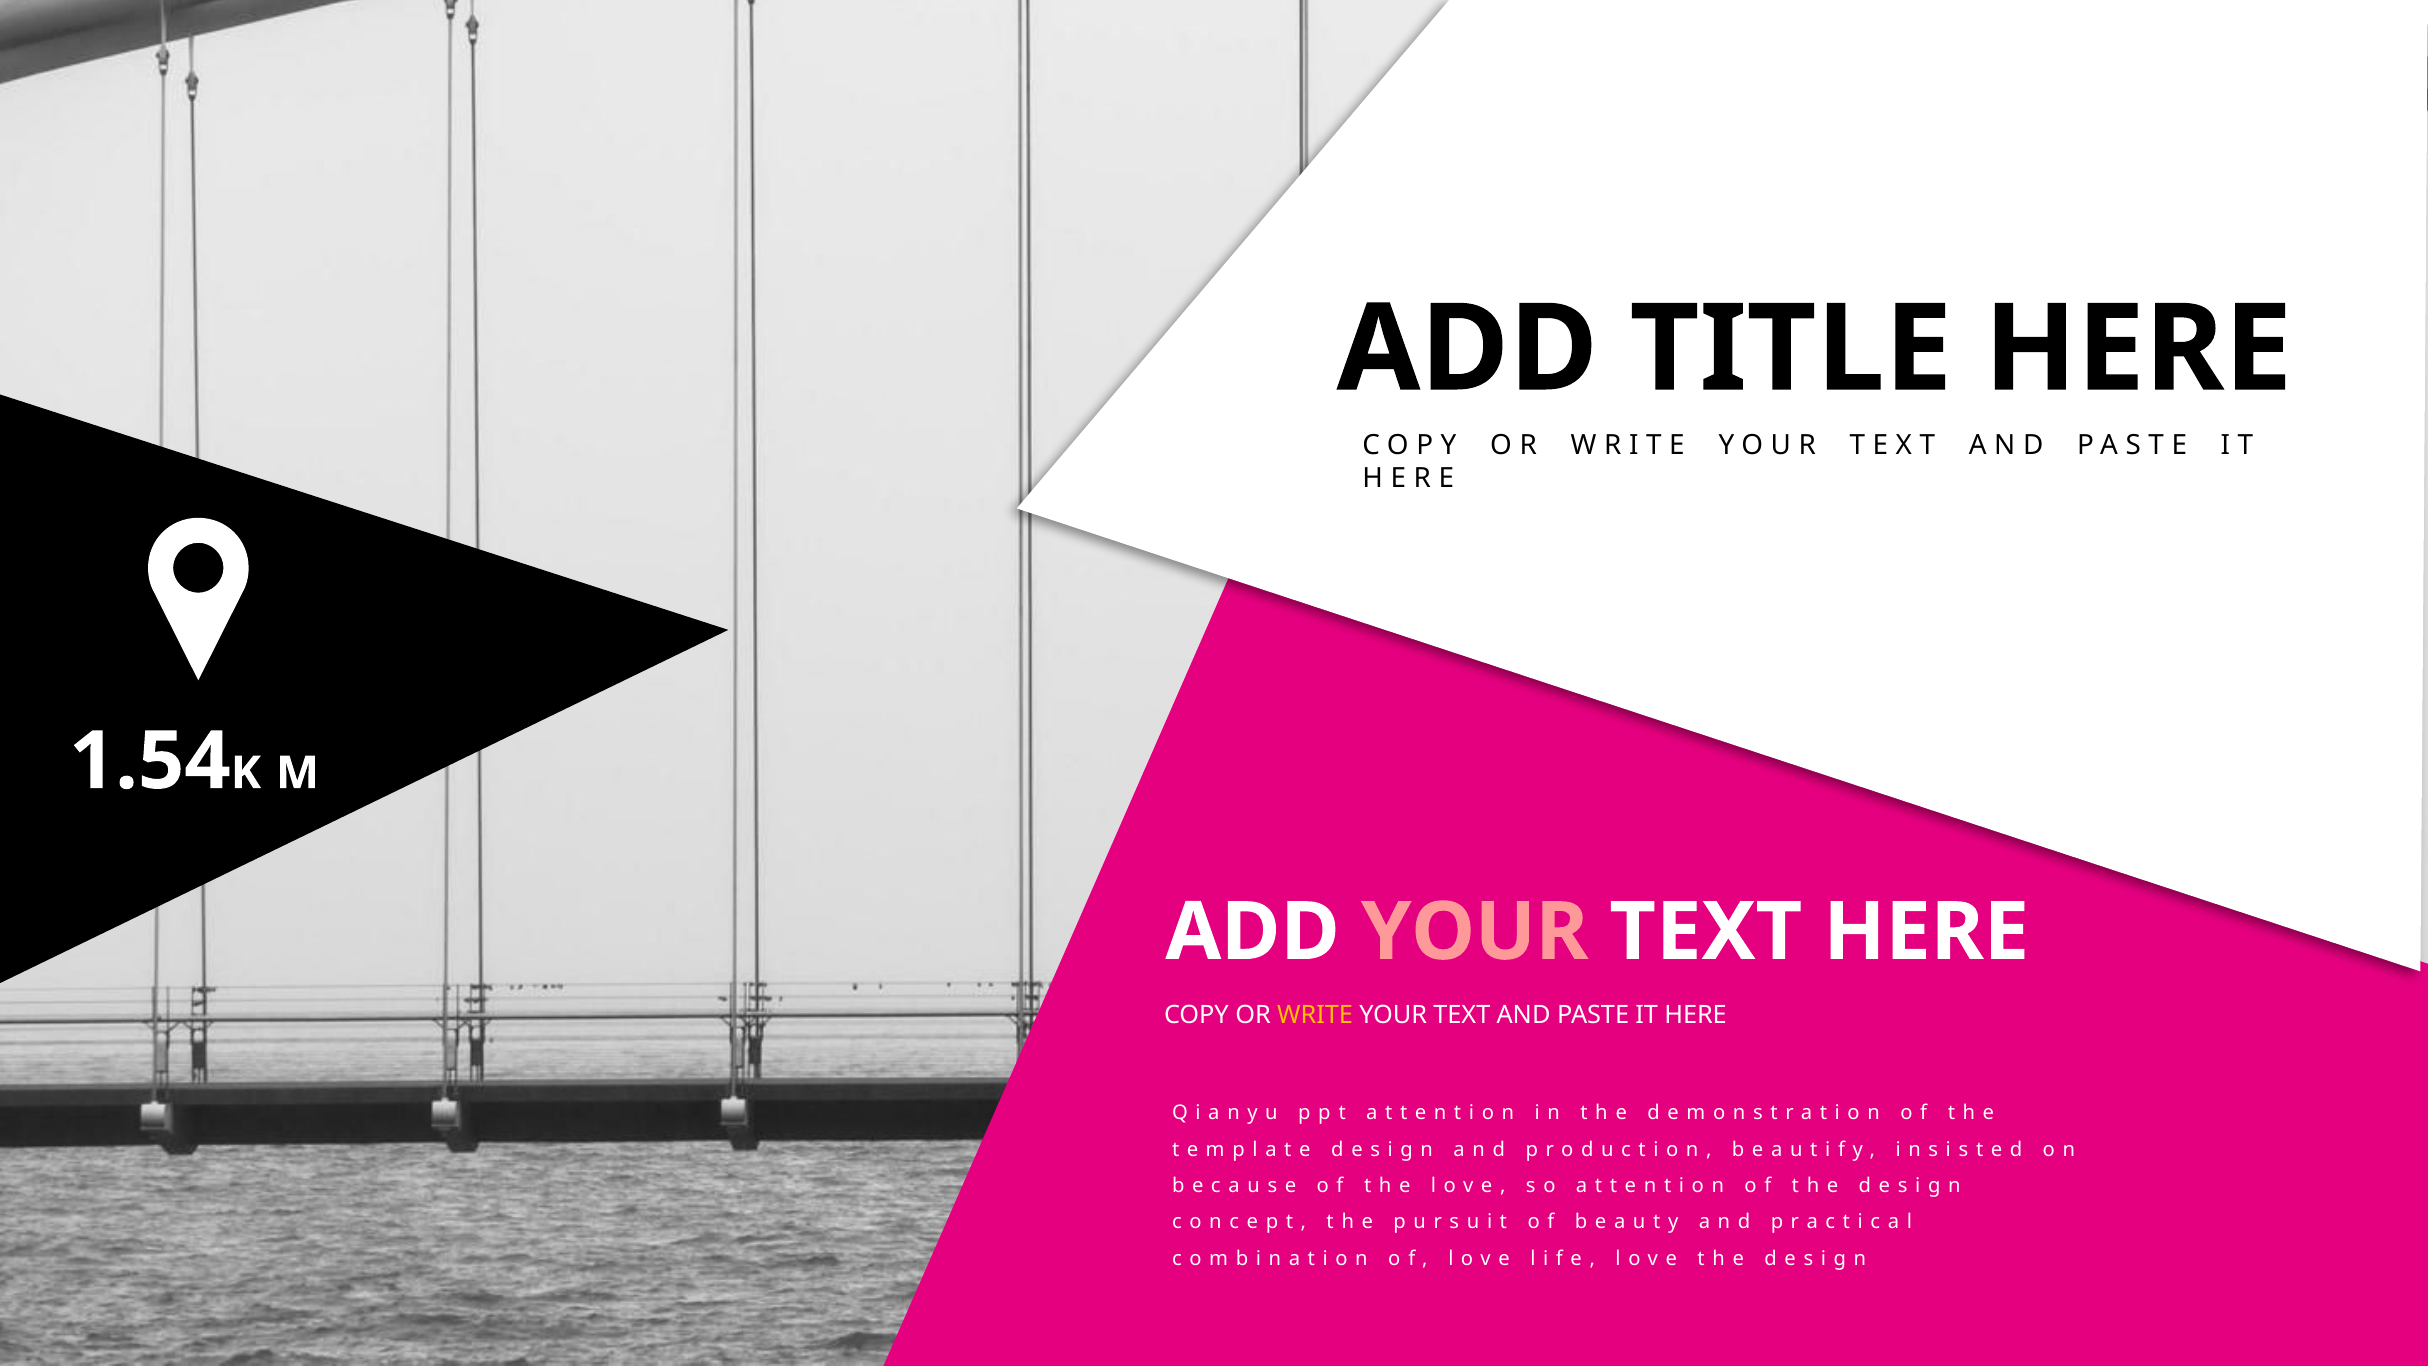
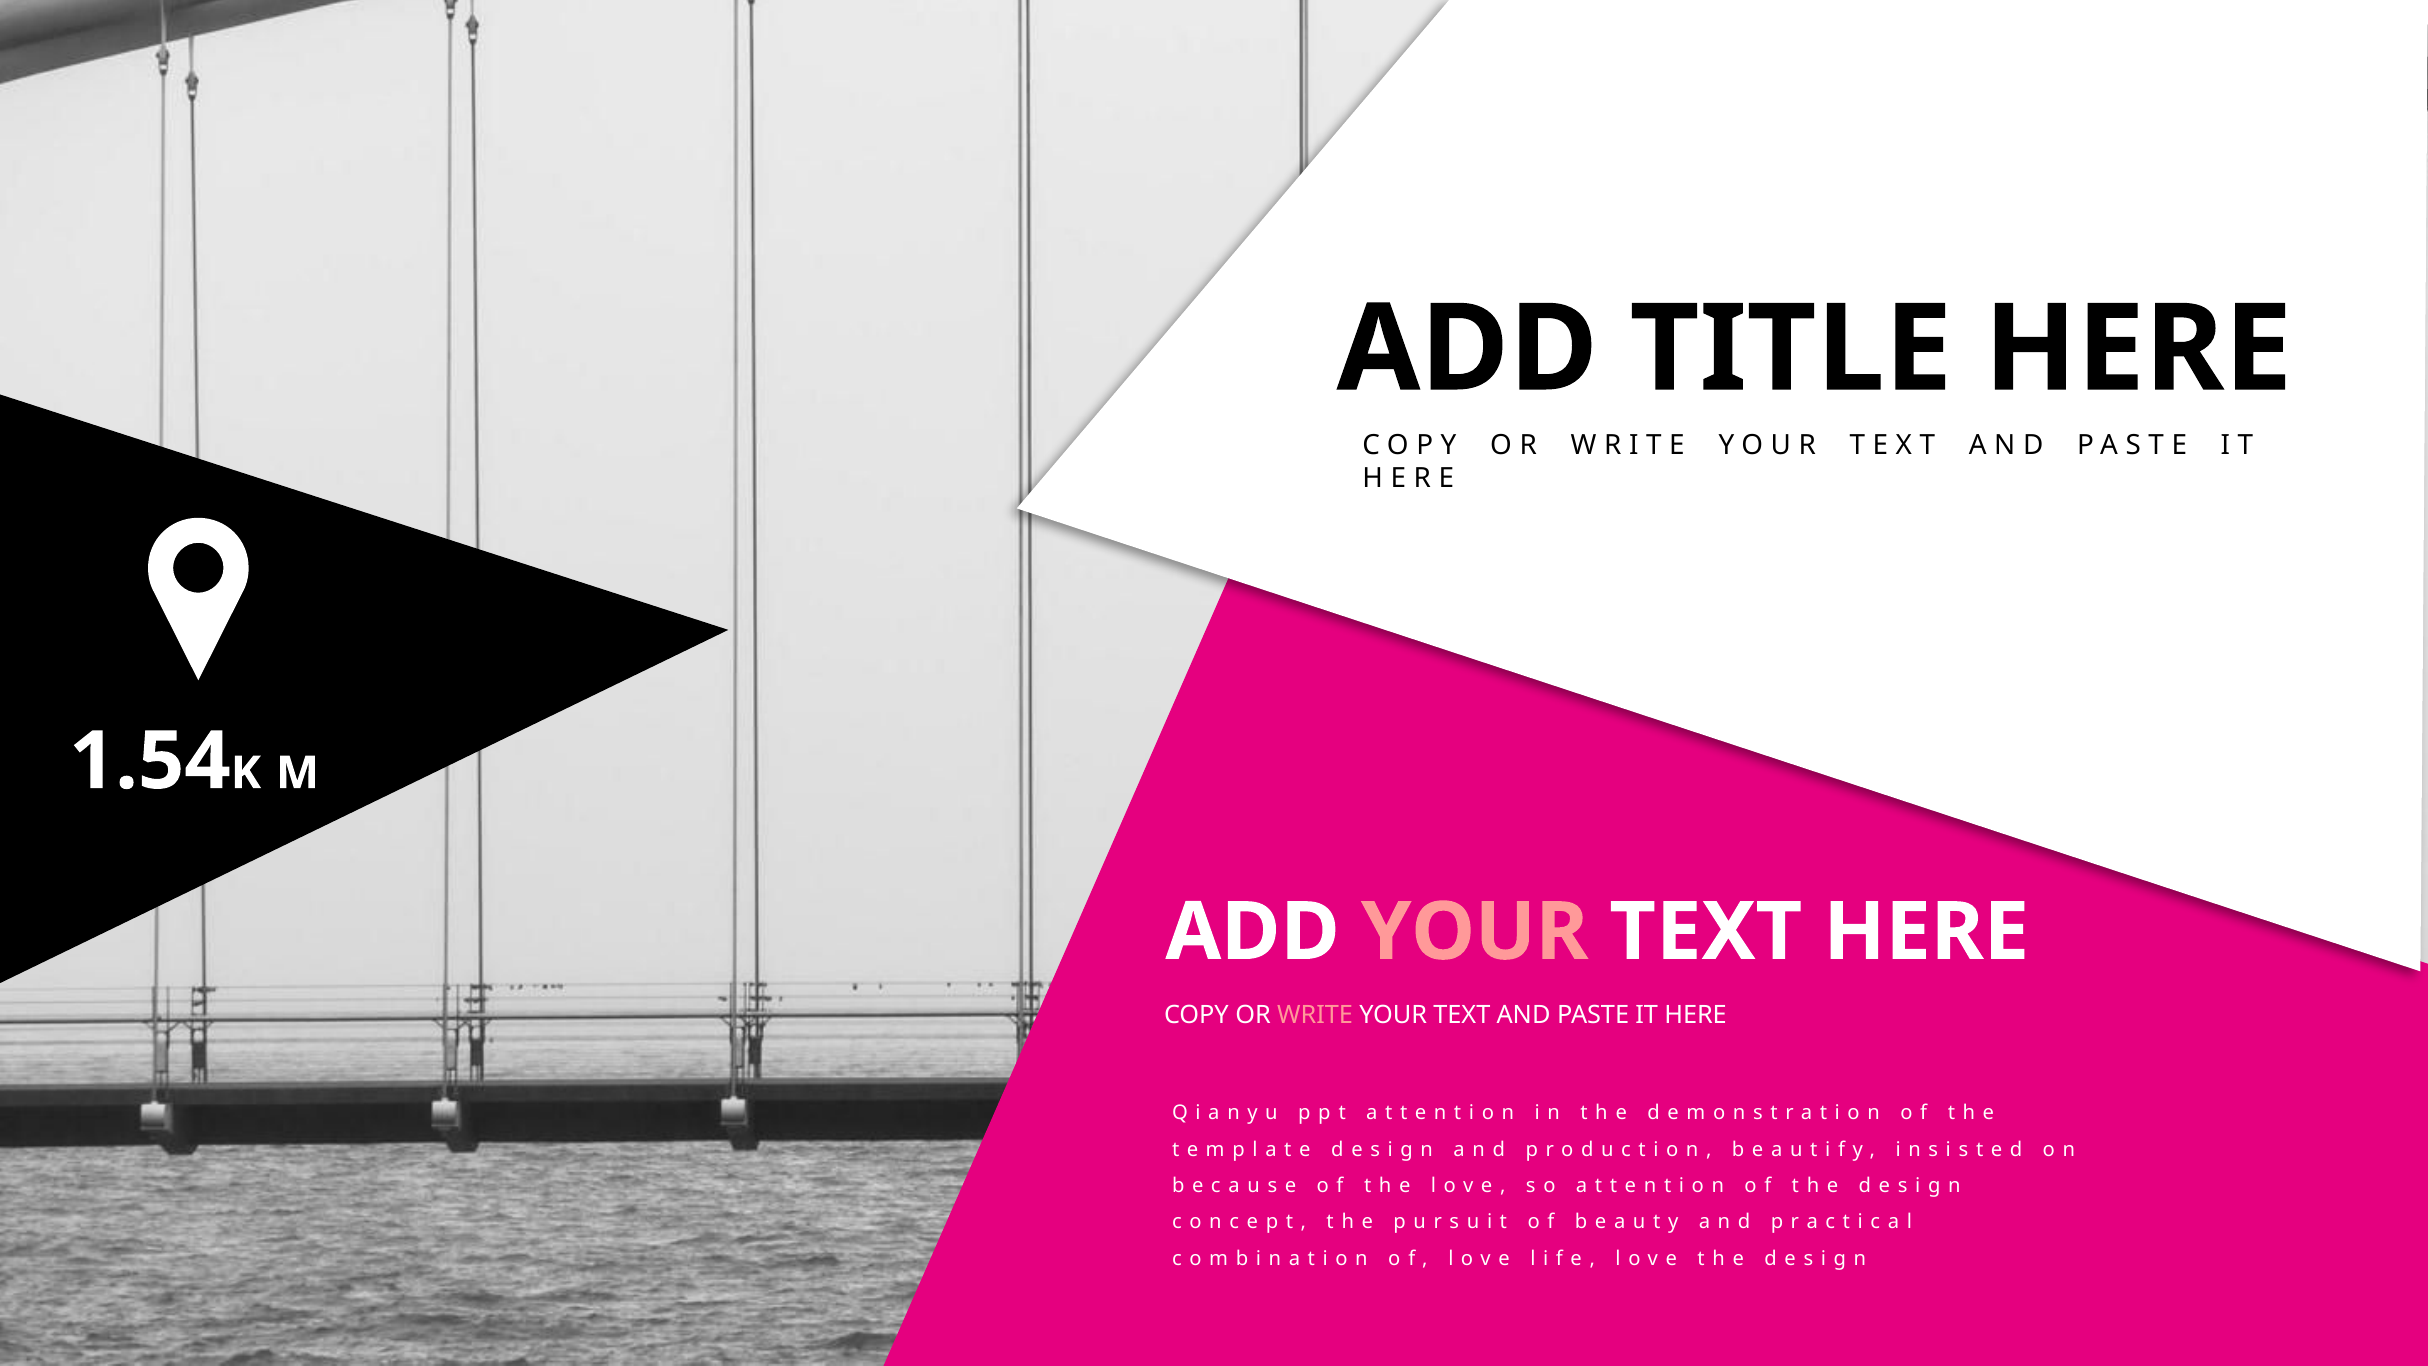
WRITE colour: yellow -> pink
